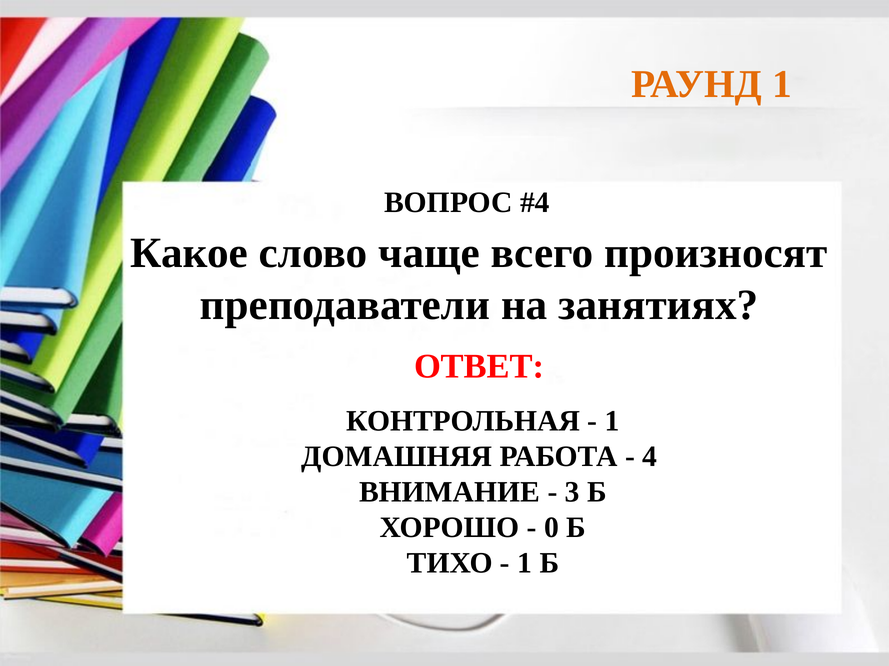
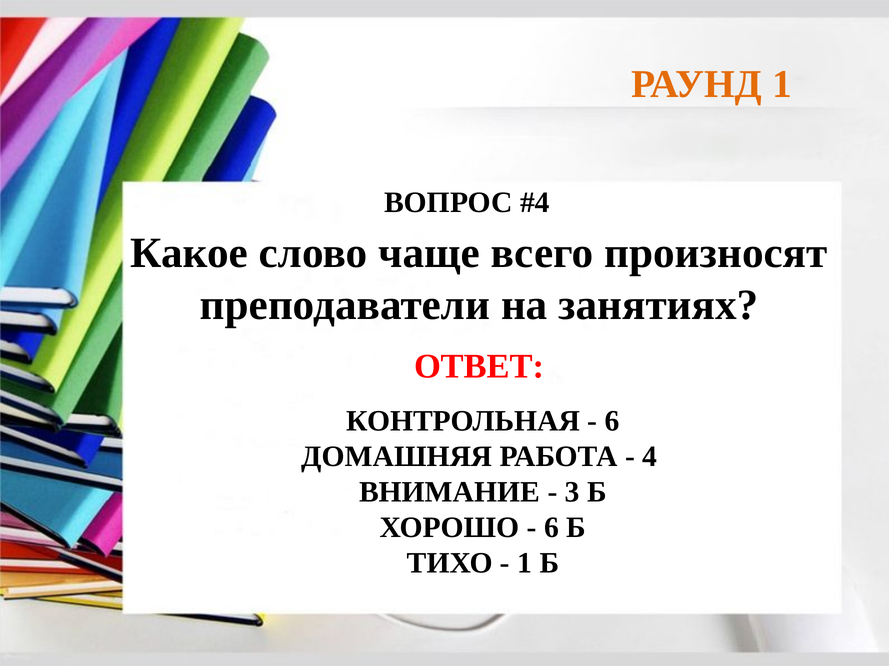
1 at (612, 421): 1 -> 6
0 at (552, 528): 0 -> 6
